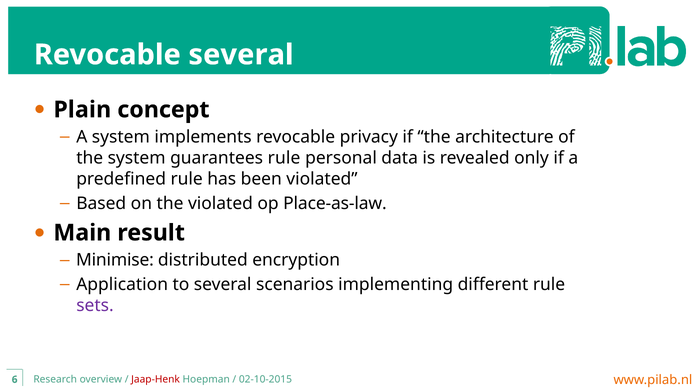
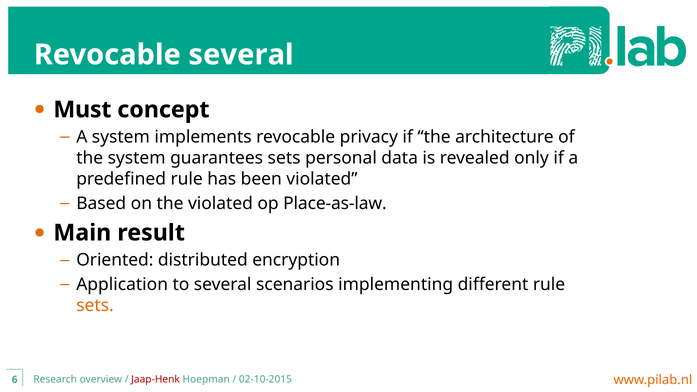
Plain: Plain -> Must
guarantees rule: rule -> sets
Minimise: Minimise -> Oriented
sets at (95, 306) colour: purple -> orange
